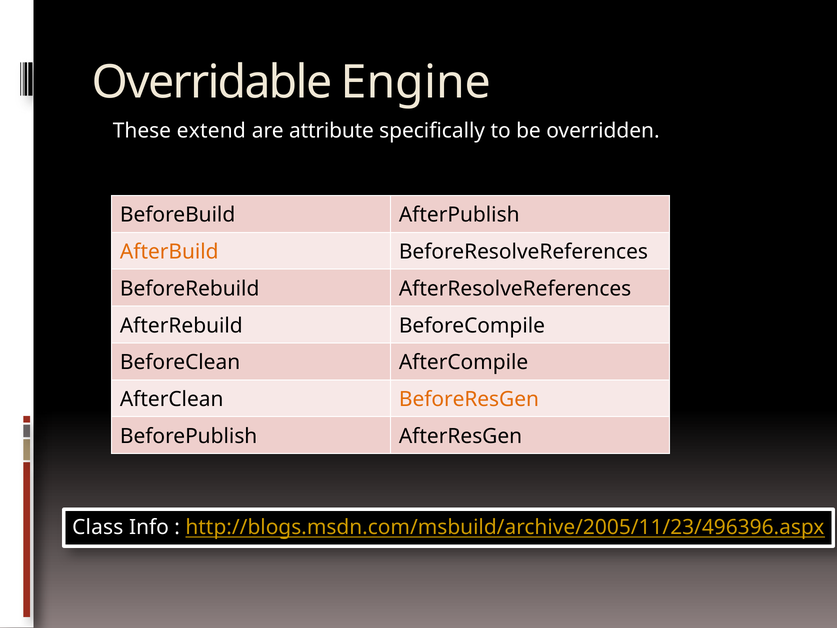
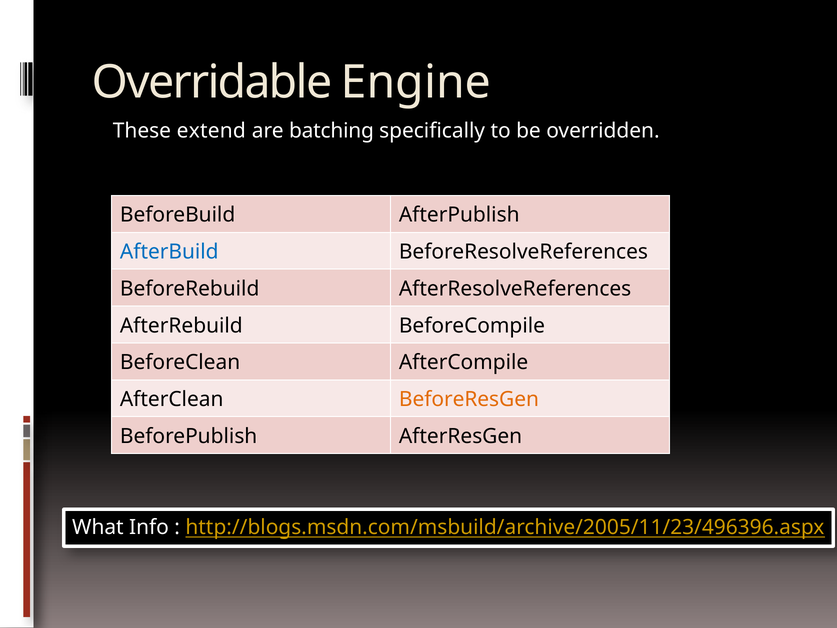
attribute: attribute -> batching
AfterBuild colour: orange -> blue
Class: Class -> What
